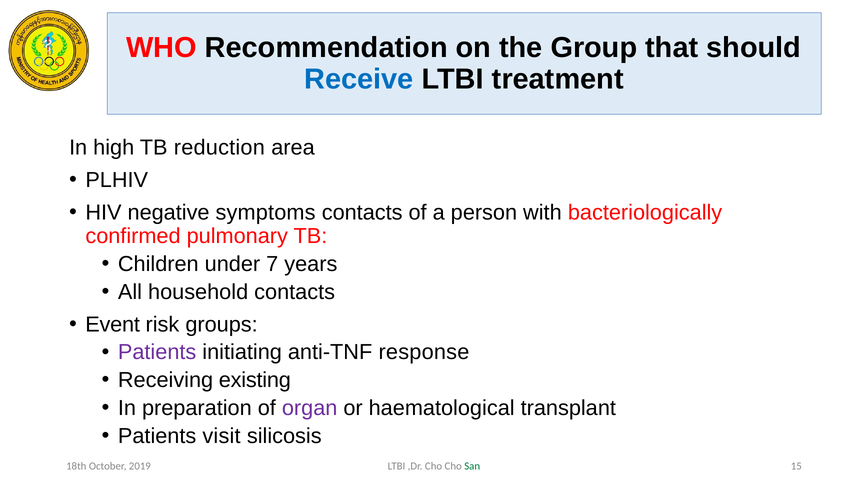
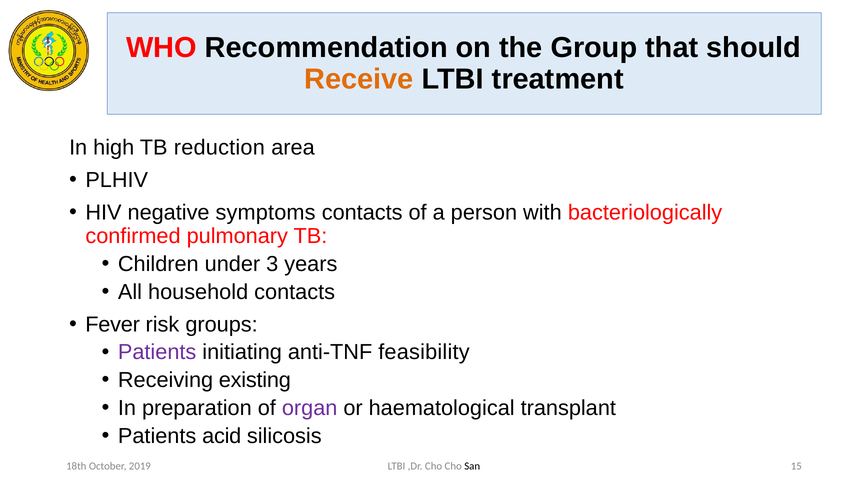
Receive colour: blue -> orange
7: 7 -> 3
Event: Event -> Fever
response: response -> feasibility
visit: visit -> acid
San colour: green -> black
